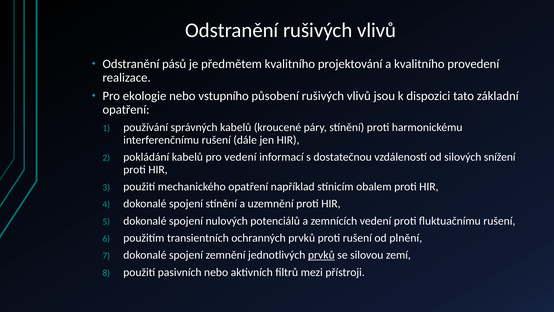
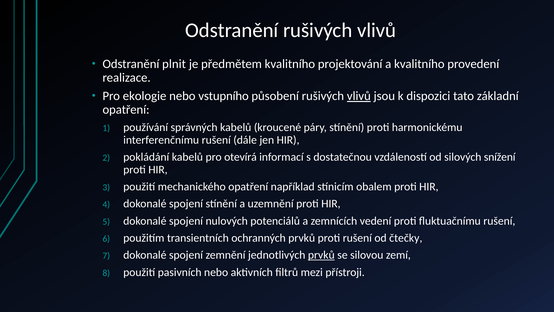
pásů: pásů -> plnit
vlivů at (359, 96) underline: none -> present
pro vedení: vedení -> otevírá
plnění: plnění -> čtečky
